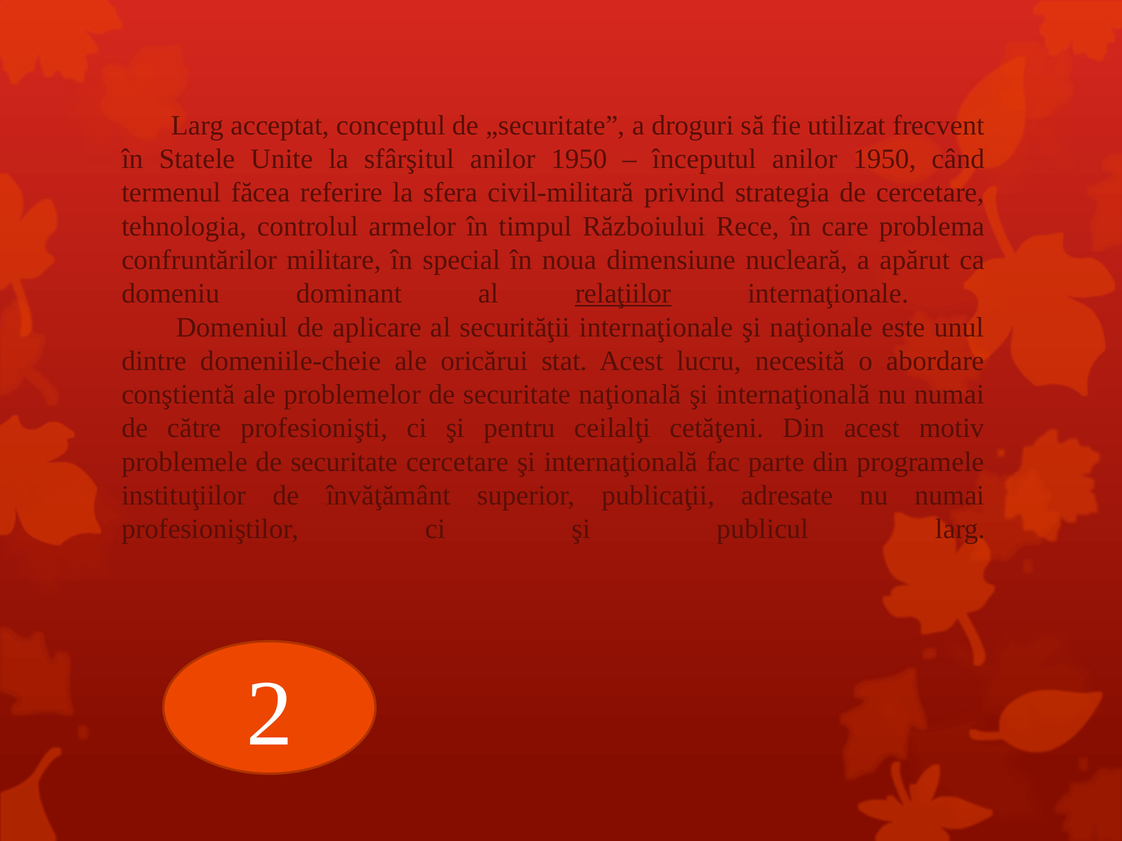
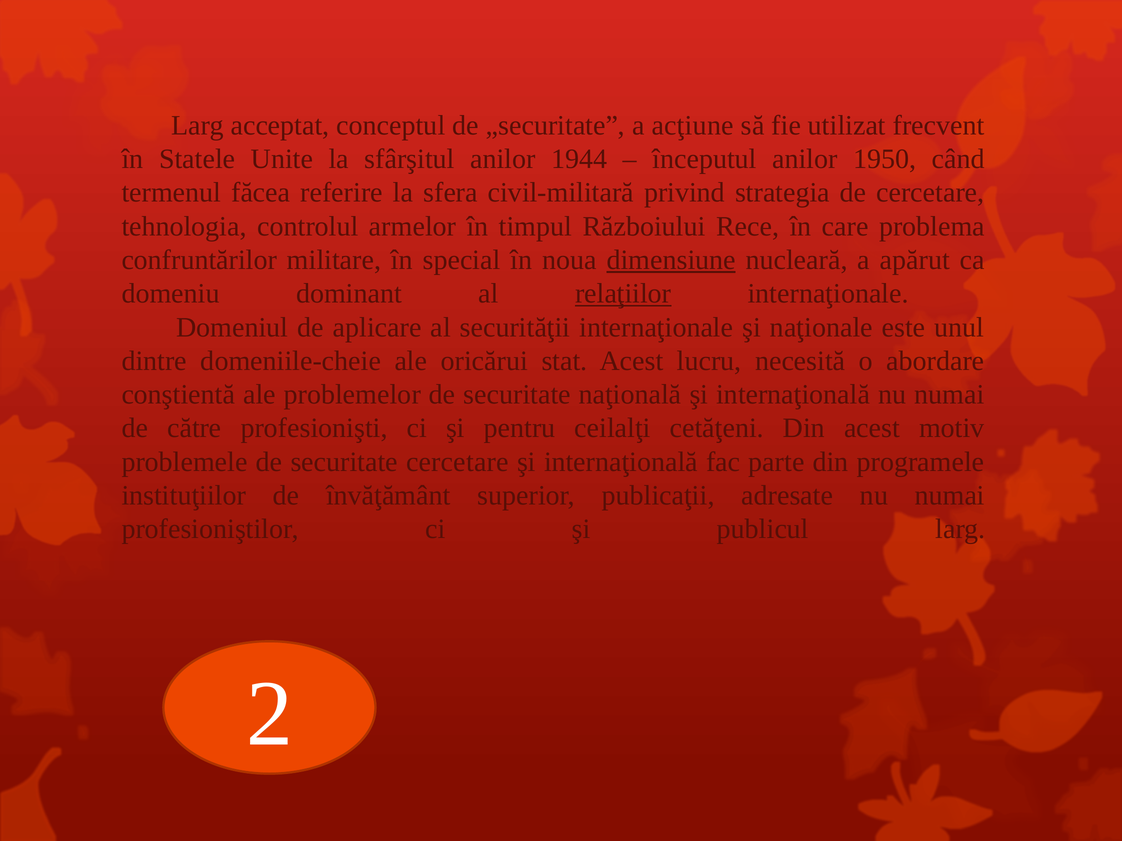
droguri: droguri -> acţiune
sfârşitul anilor 1950: 1950 -> 1944
dimensiune underline: none -> present
